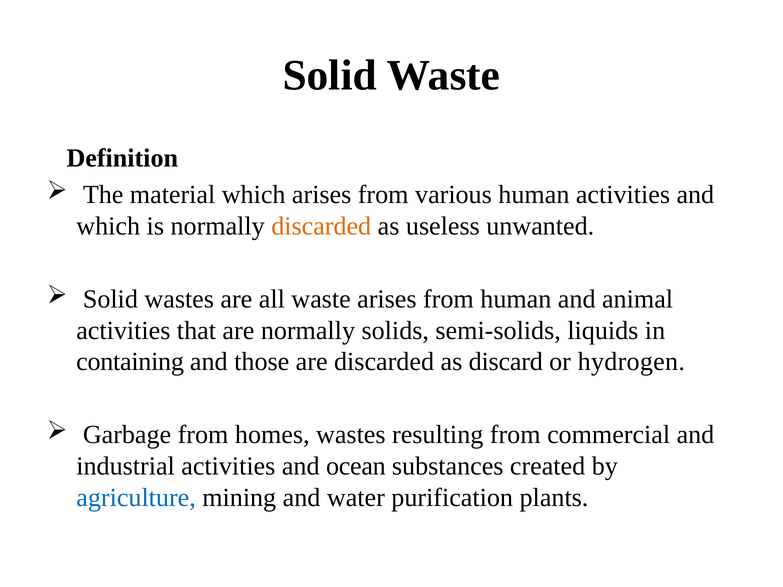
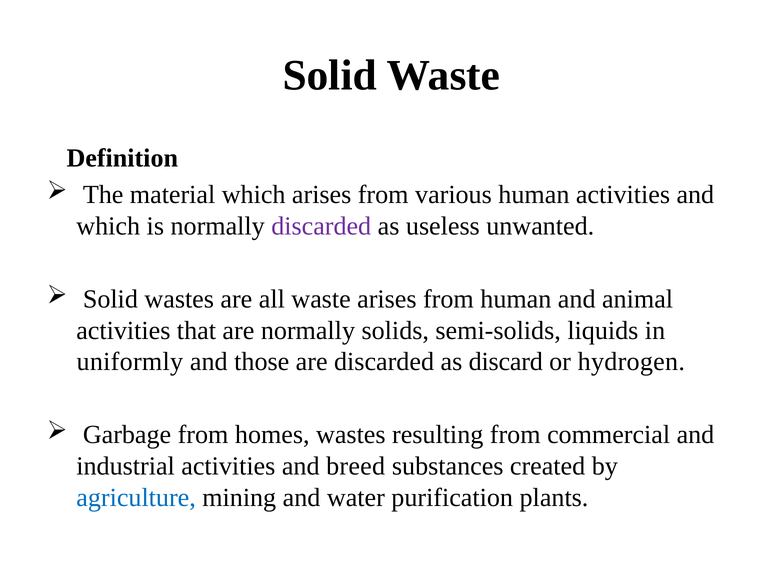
discarded at (321, 226) colour: orange -> purple
containing: containing -> uniformly
ocean: ocean -> breed
